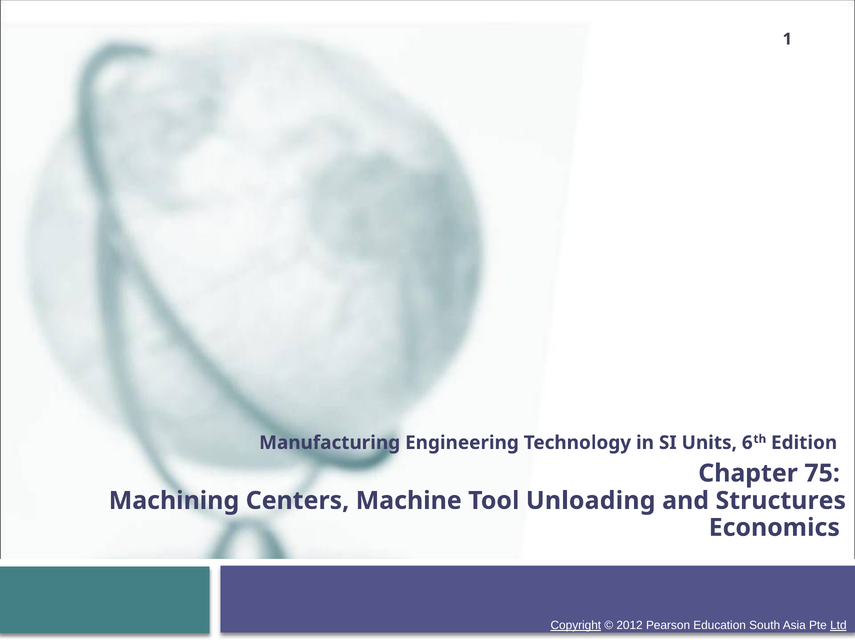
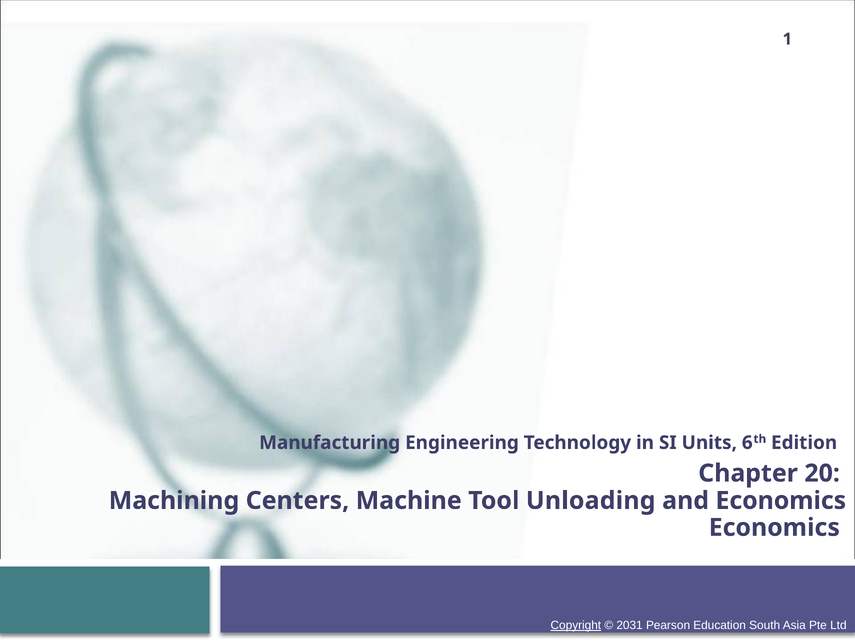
75: 75 -> 20
and Structures: Structures -> Economics
2012: 2012 -> 2031
Ltd underline: present -> none
